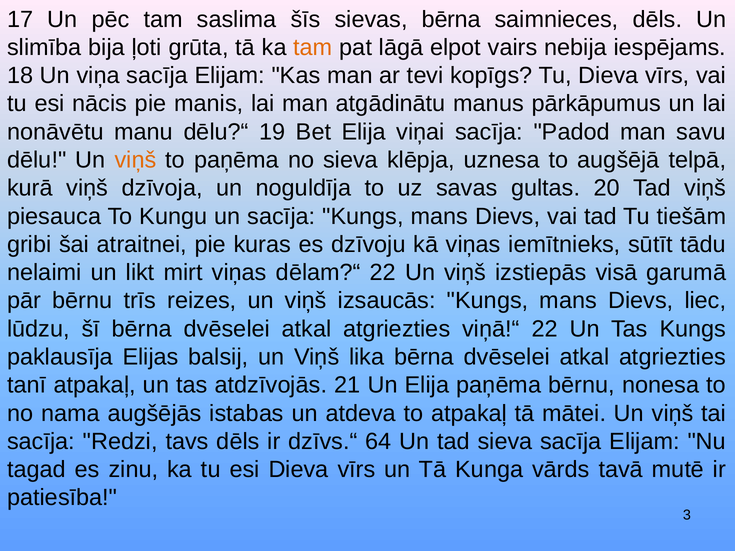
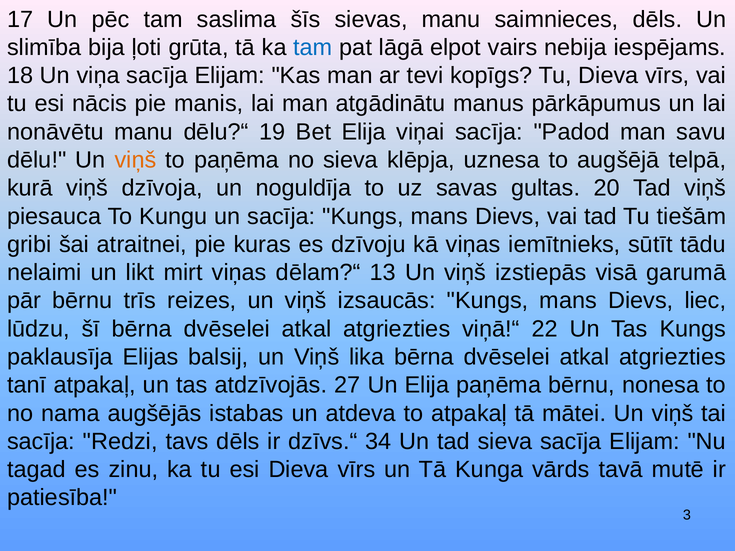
sievas bērna: bērna -> manu
tam at (313, 47) colour: orange -> blue
dēlam?“ 22: 22 -> 13
21: 21 -> 27
64: 64 -> 34
